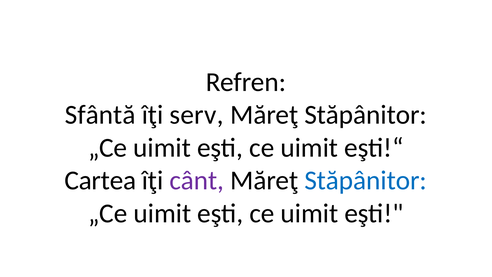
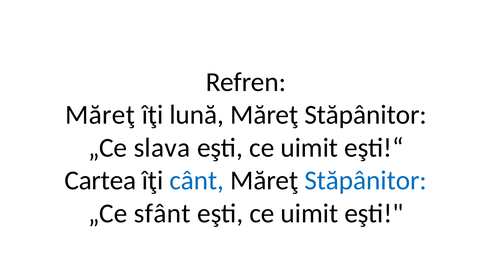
Sfântă at (100, 115): Sfântă -> Măreţ
serv: serv -> lună
uimit at (162, 148): uimit -> slava
cânt colour: purple -> blue
uimit at (162, 213): uimit -> sfânt
